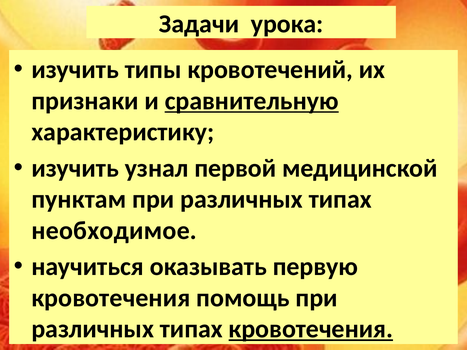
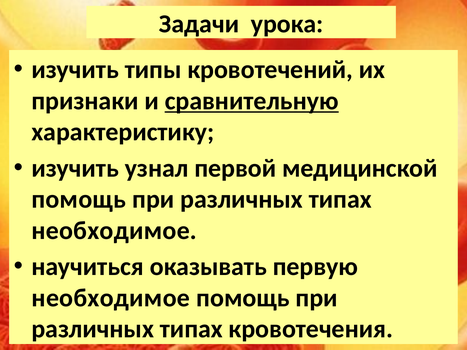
пунктам at (79, 200): пунктам -> помощь
кровотечения at (111, 298): кровотечения -> необходимое
кровотечения at (311, 329) underline: present -> none
